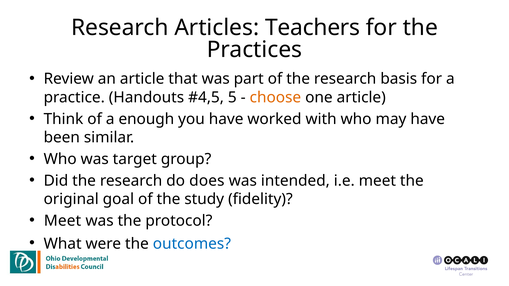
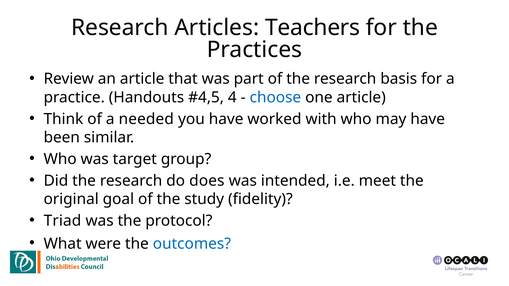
5: 5 -> 4
choose colour: orange -> blue
enough: enough -> needed
Meet at (62, 221): Meet -> Triad
